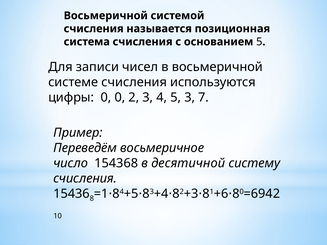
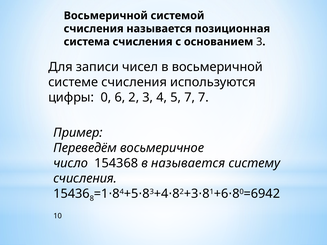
основанием 5: 5 -> 3
0 0: 0 -> 6
5 3: 3 -> 7
в десятичной: десятичной -> называется
